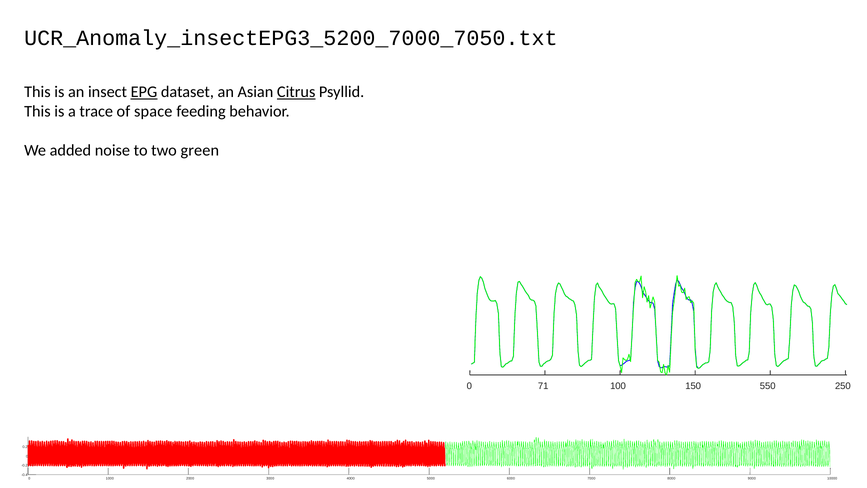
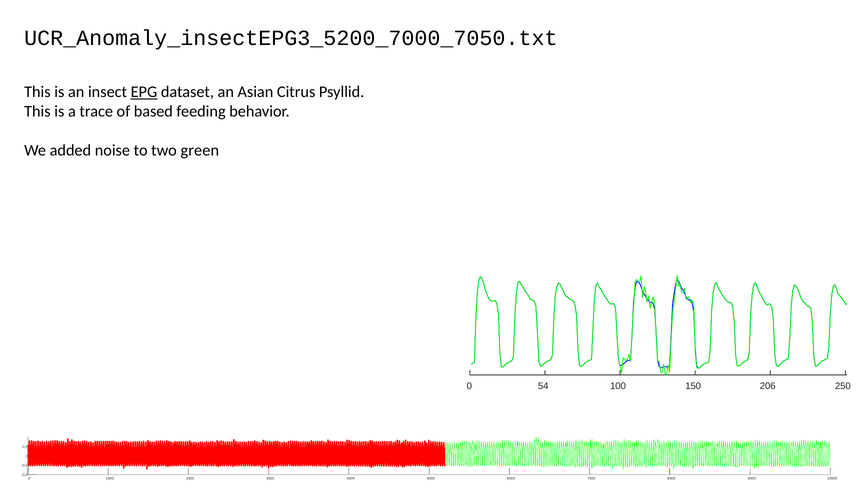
Citrus underline: present -> none
space: space -> based
71: 71 -> 54
550: 550 -> 206
